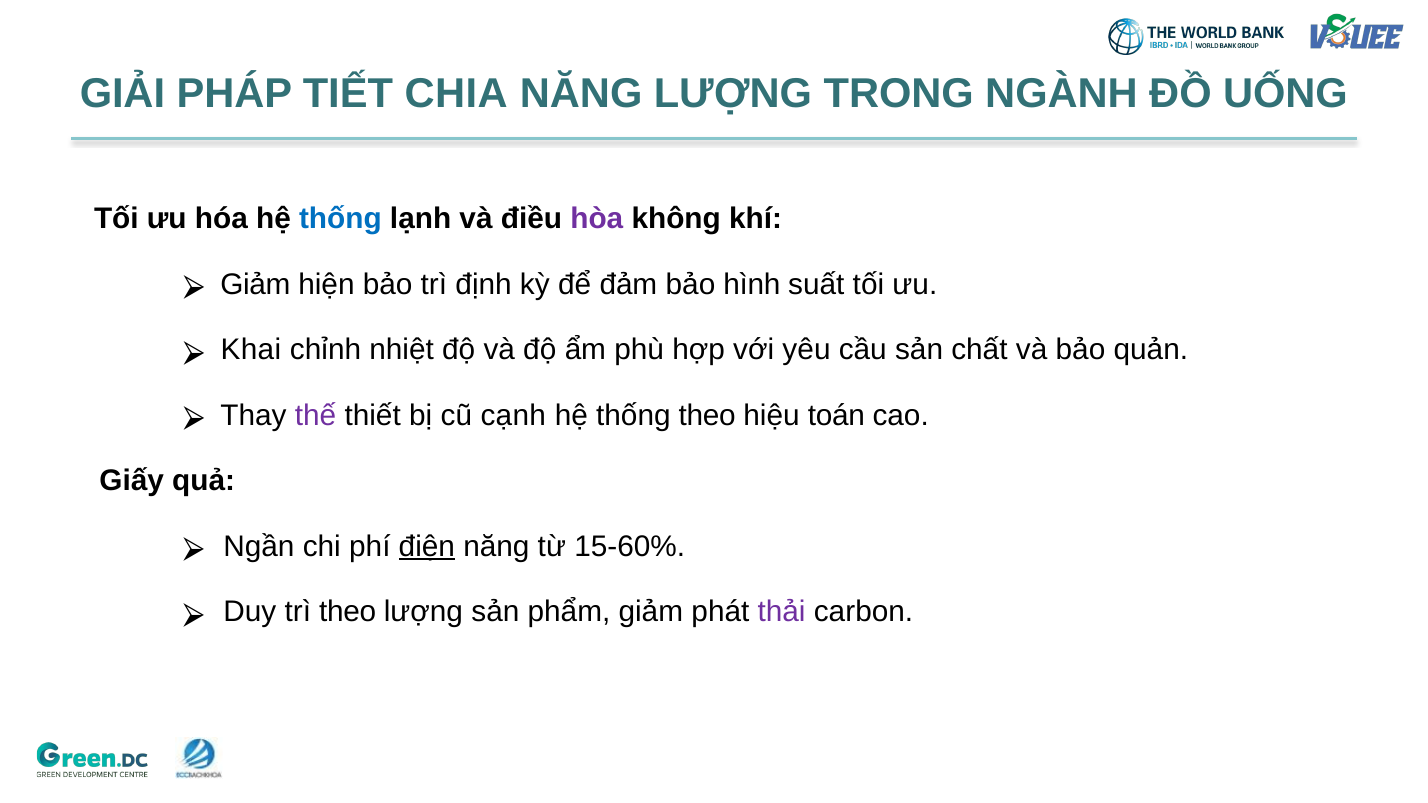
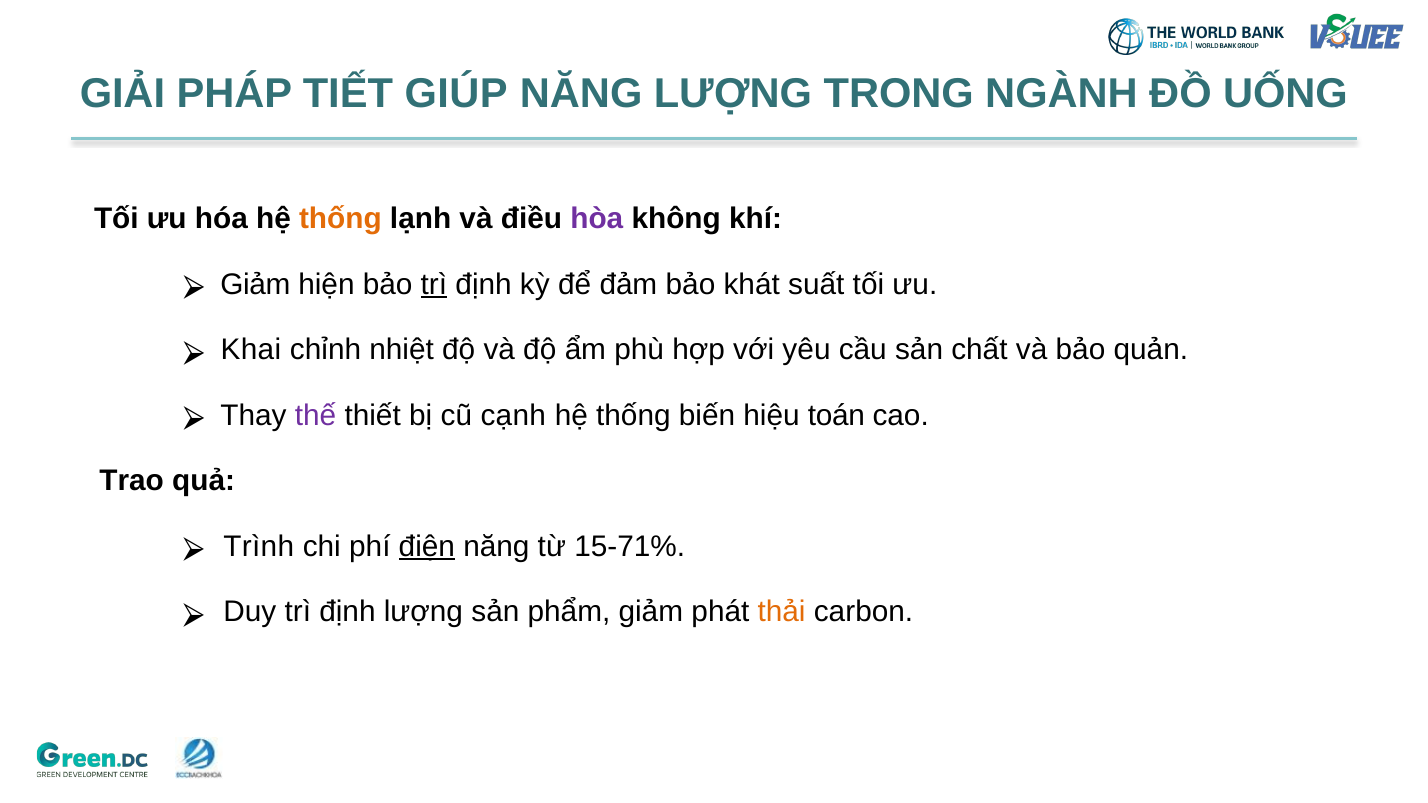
CHIA: CHIA -> GIÚP
thống at (340, 219) colour: blue -> orange
trì at (434, 285) underline: none -> present
hình: hình -> khát
thống theo: theo -> biến
Giấy: Giấy -> Trao
Ngần: Ngần -> Trình
15-60%: 15-60% -> 15-71%
Duy trì theo: theo -> định
thải colour: purple -> orange
